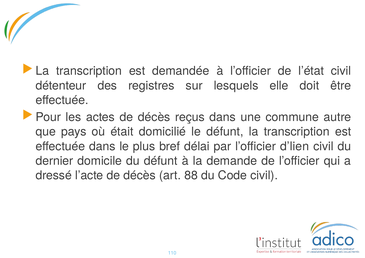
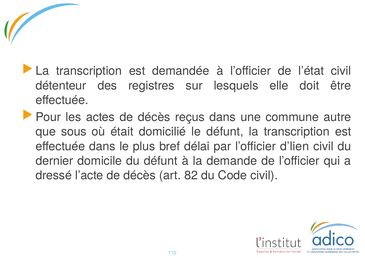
pays: pays -> sous
88: 88 -> 82
